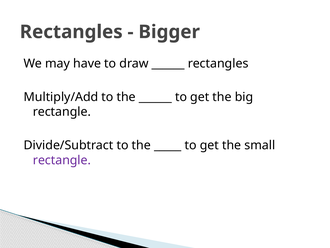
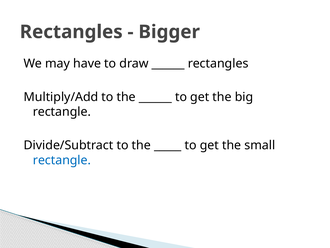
rectangle at (62, 160) colour: purple -> blue
